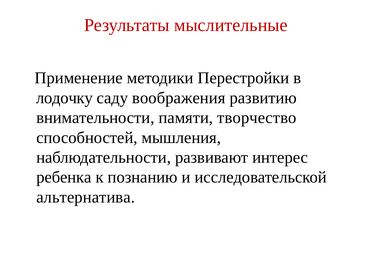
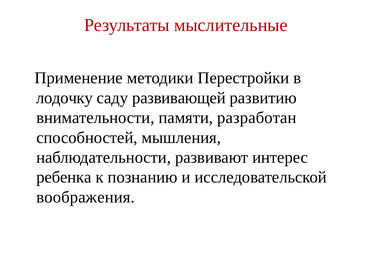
воображения: воображения -> развивающей
творчество: творчество -> разработан
альтернатива: альтернатива -> воображения
